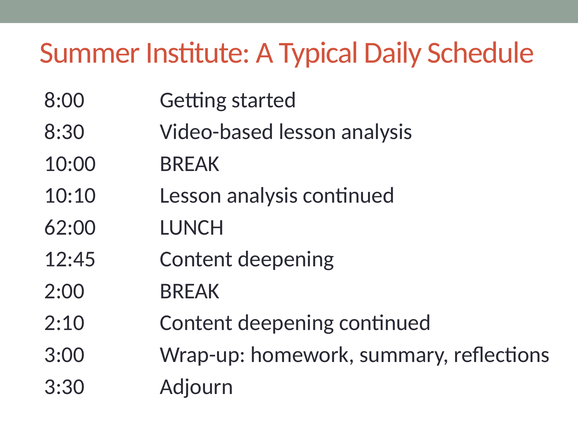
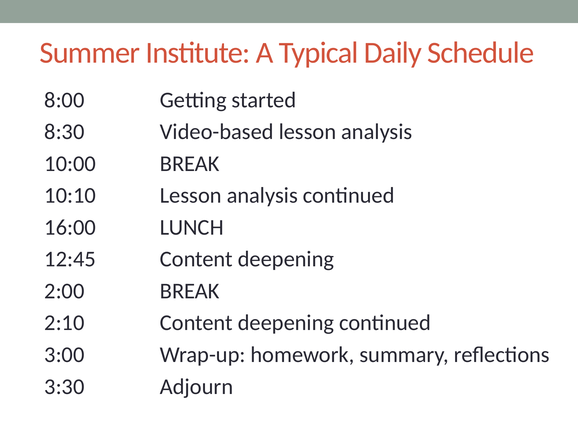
62:00: 62:00 -> 16:00
